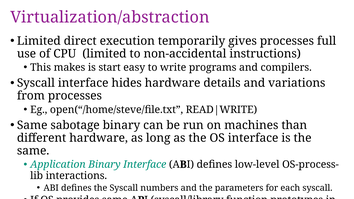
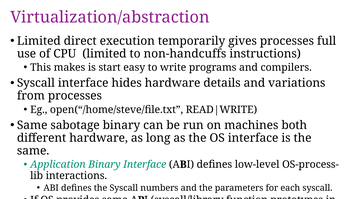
non-accidental: non-accidental -> non-handcuffs
than: than -> both
